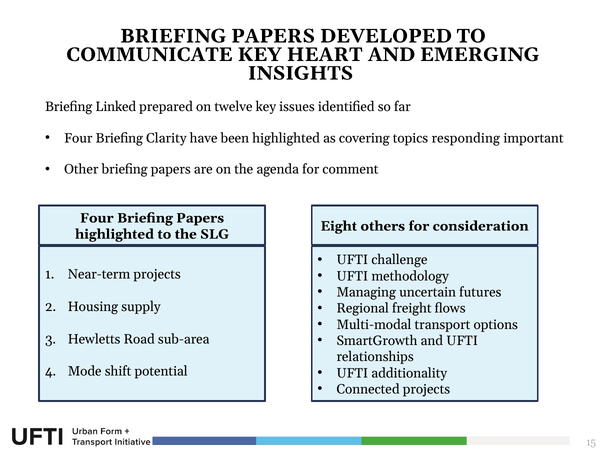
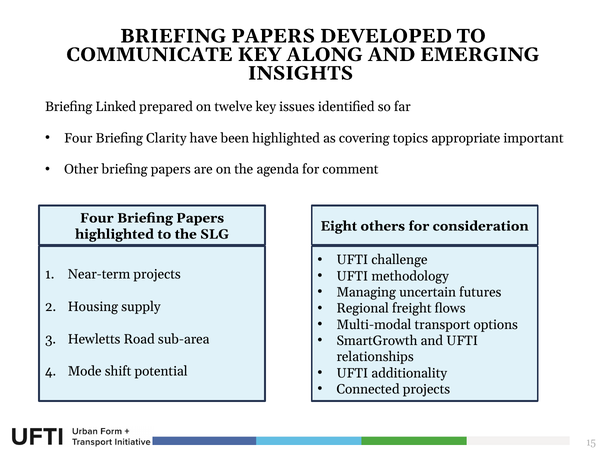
HEART: HEART -> ALONG
responding: responding -> appropriate
